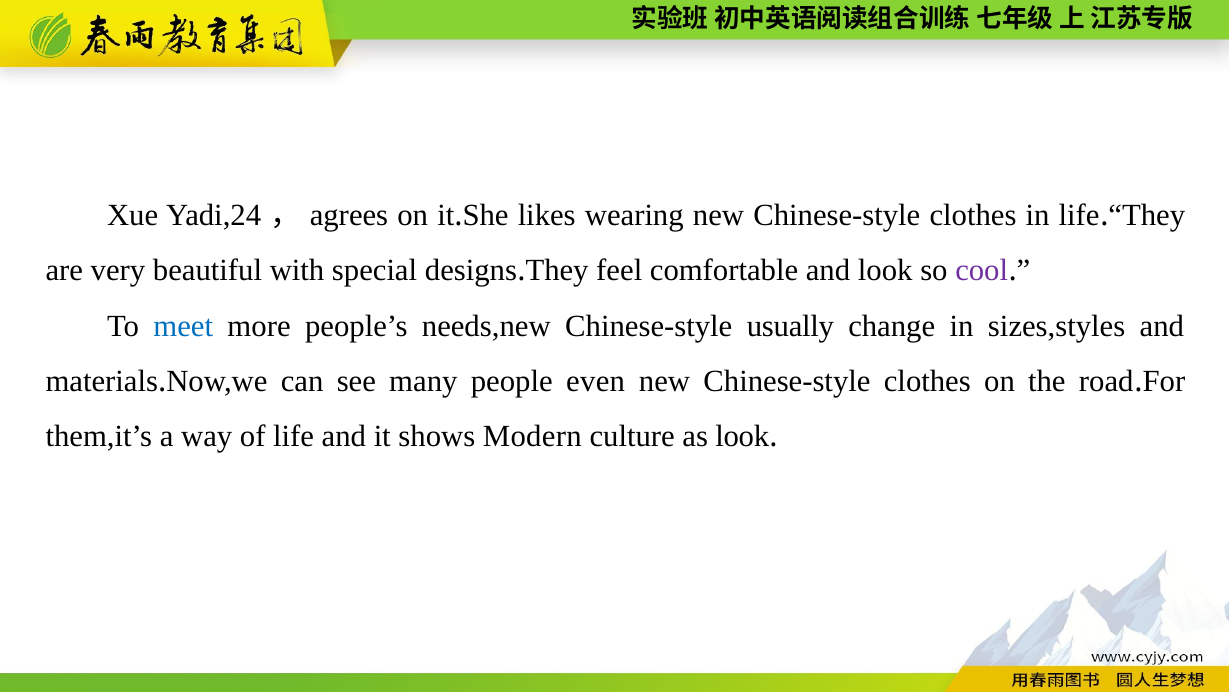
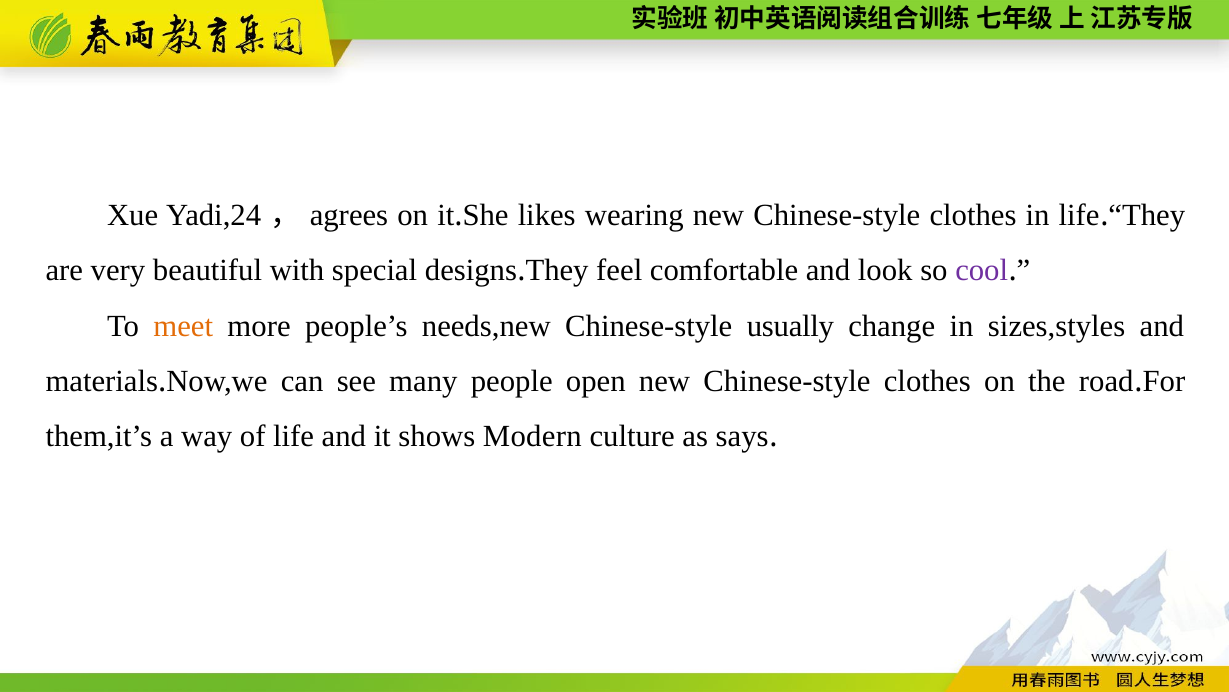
meet colour: blue -> orange
even: even -> open
as look: look -> says
